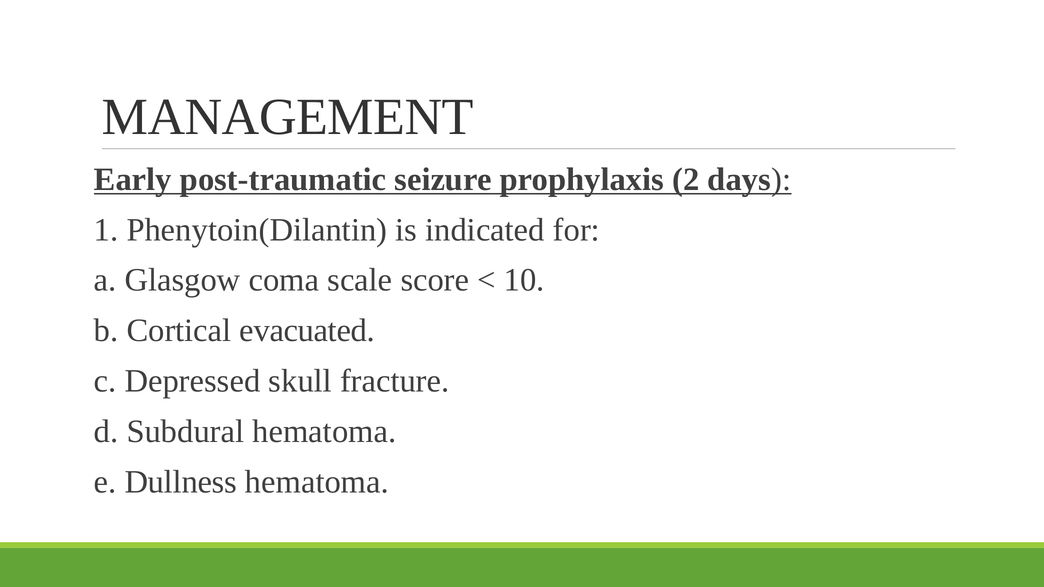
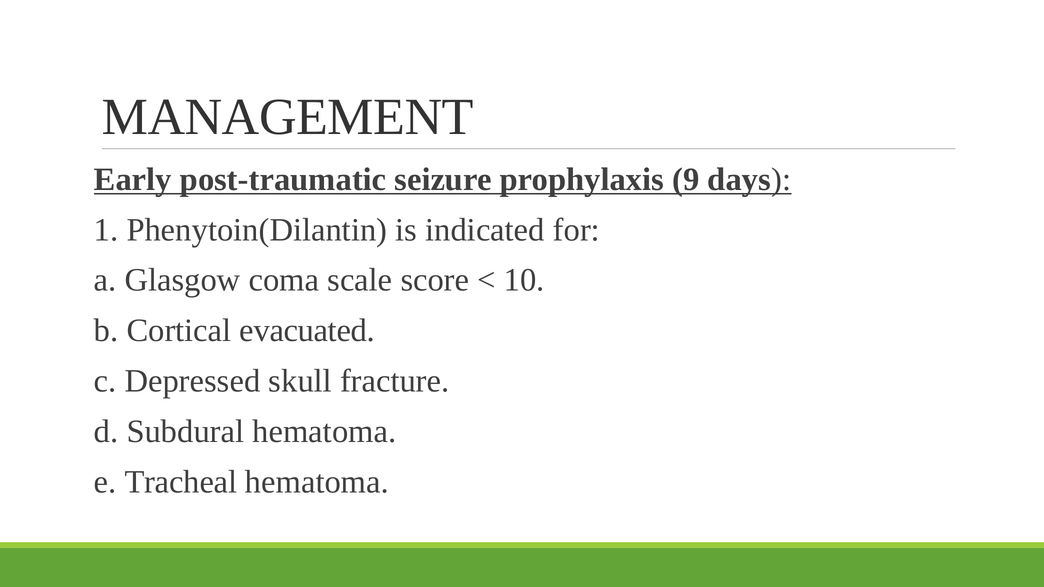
2: 2 -> 9
Dullness: Dullness -> Tracheal
